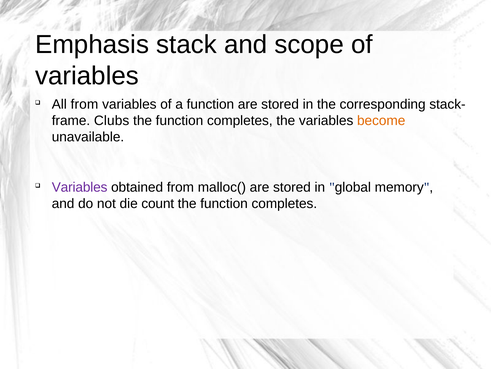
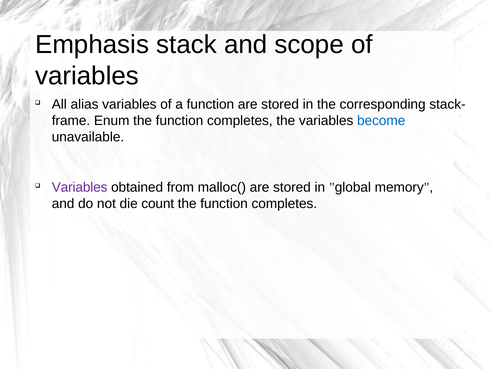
All from: from -> alias
Clubs: Clubs -> Enum
become colour: orange -> blue
